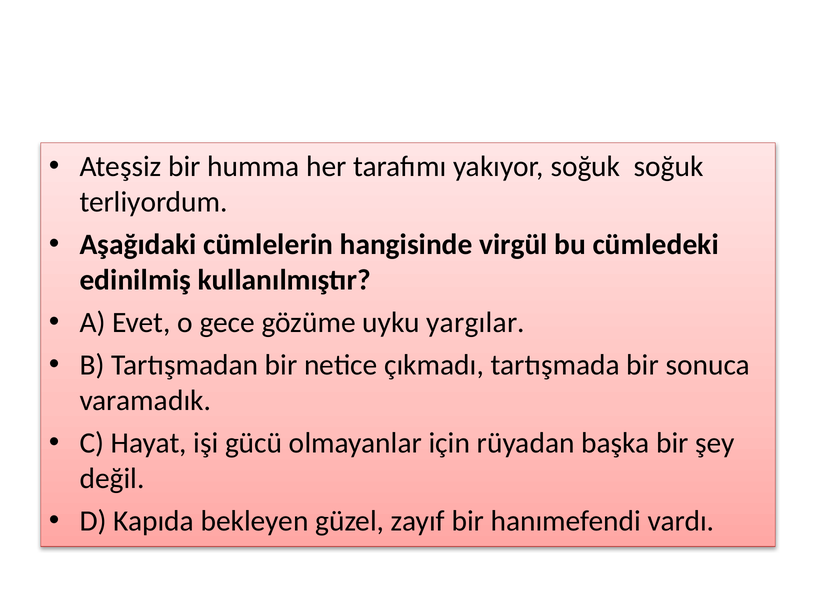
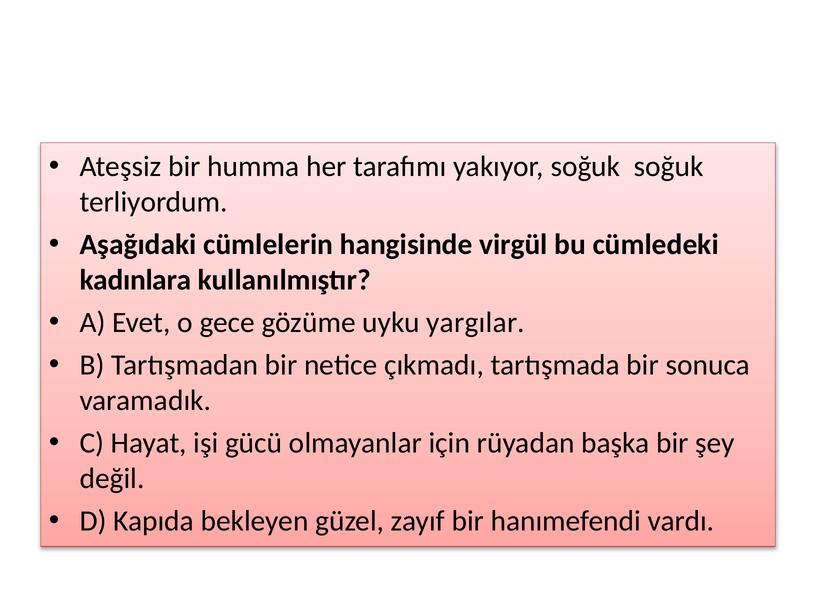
edinilmiş: edinilmiş -> kadınlara
